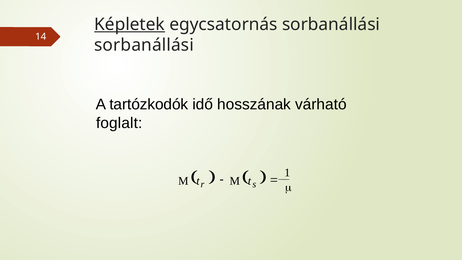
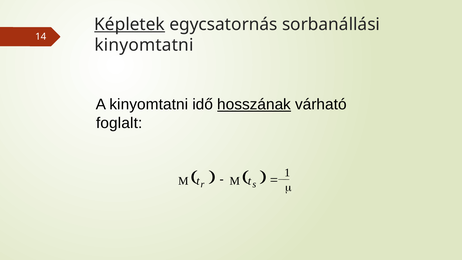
sorbanállási at (144, 45): sorbanállási -> kinyomtatni
A tartózkodók: tartózkodók -> kinyomtatni
hosszának underline: none -> present
